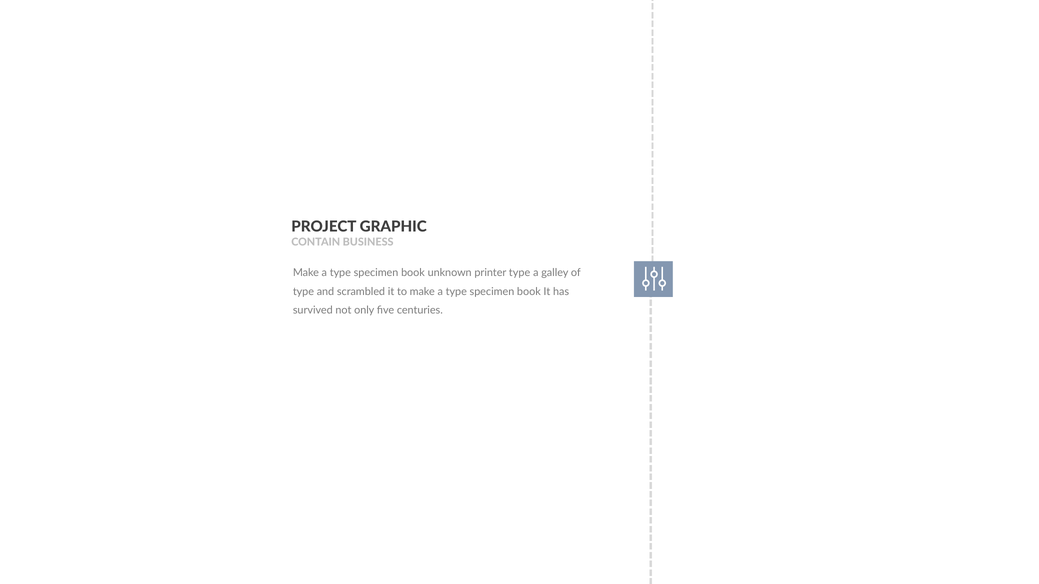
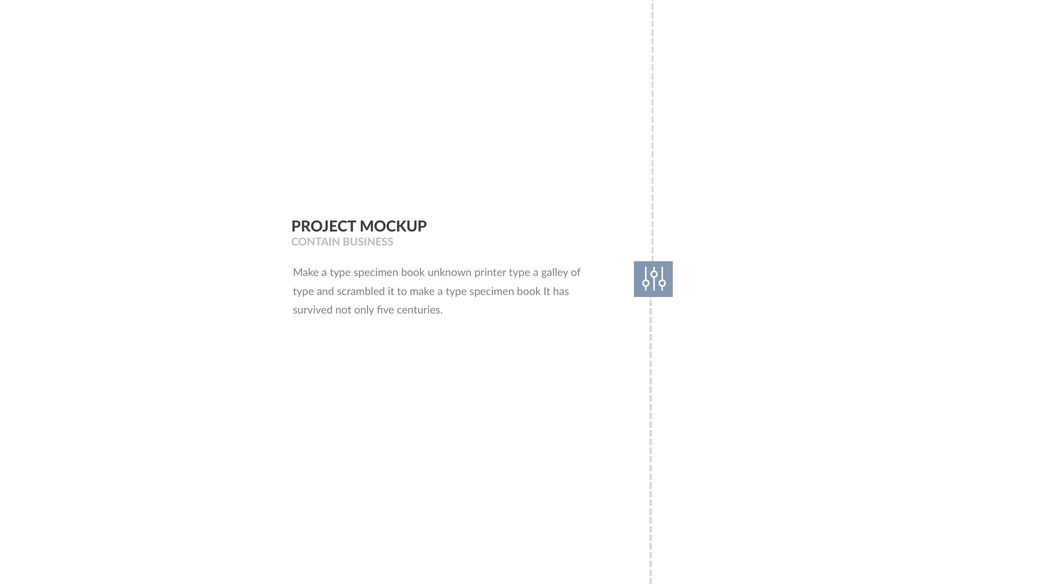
GRAPHIC: GRAPHIC -> MOCKUP
